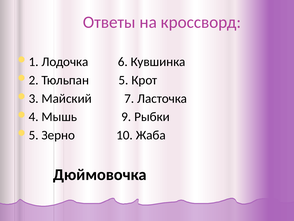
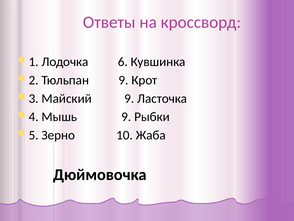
Тюльпан 5: 5 -> 9
Майский 7: 7 -> 9
